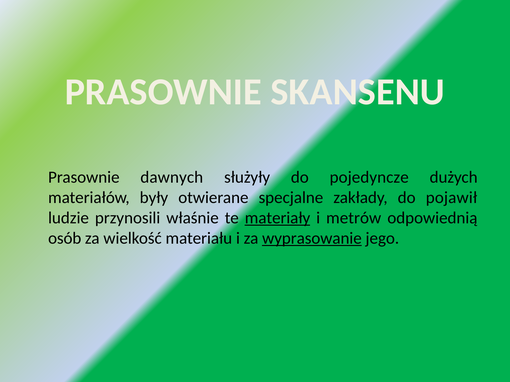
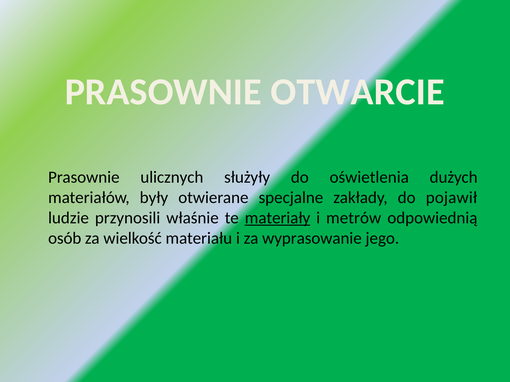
SKANSENU: SKANSENU -> OTWARCIE
dawnych: dawnych -> ulicznych
pojedyncze: pojedyncze -> oświetlenia
wyprasowanie underline: present -> none
